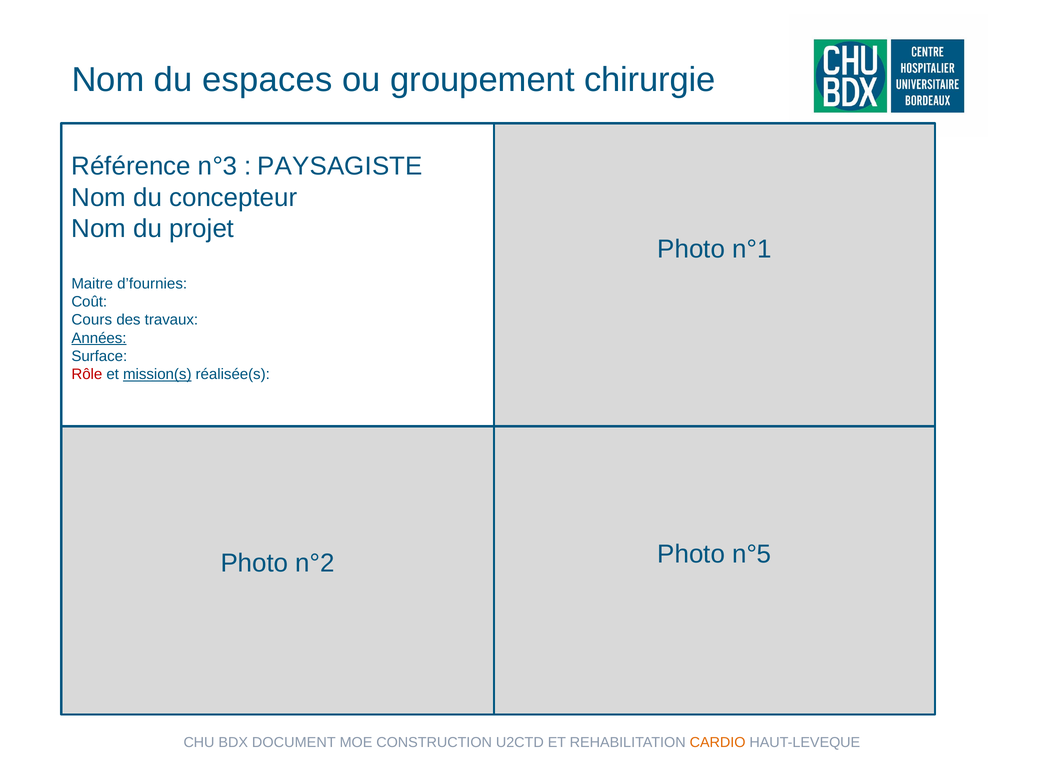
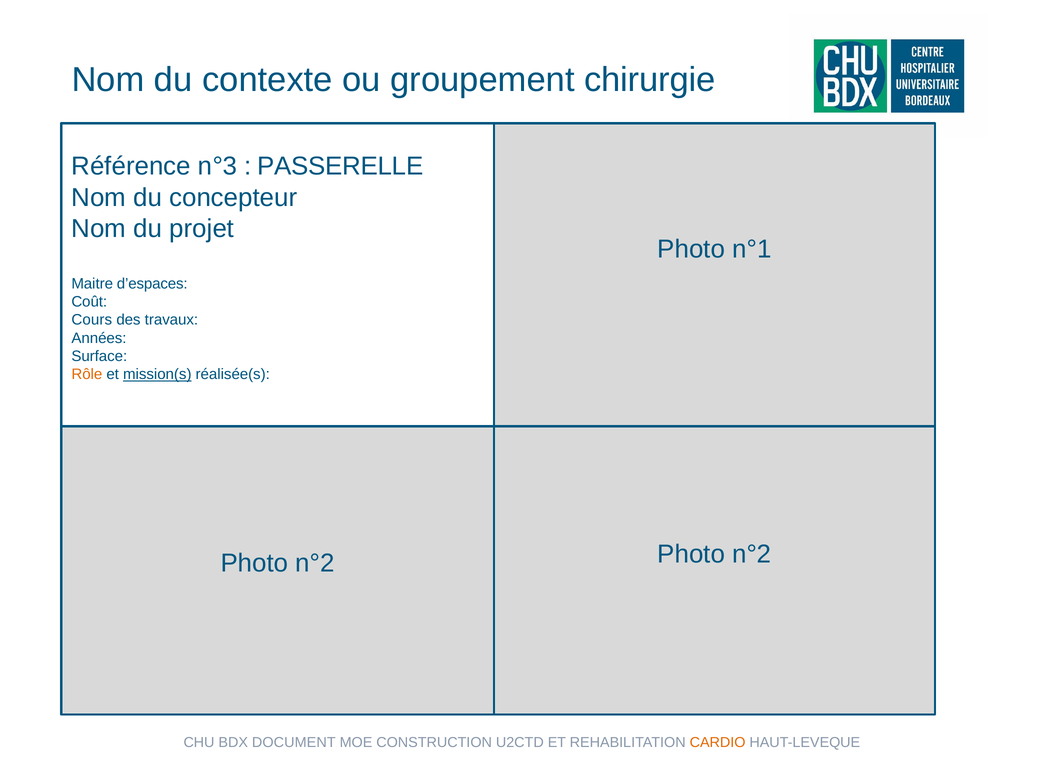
espaces: espaces -> contexte
PAYSAGISTE: PAYSAGISTE -> PASSERELLE
d’fournies: d’fournies -> d’espaces
Années underline: present -> none
Rôle colour: red -> orange
n°5 at (752, 554): n°5 -> n°2
